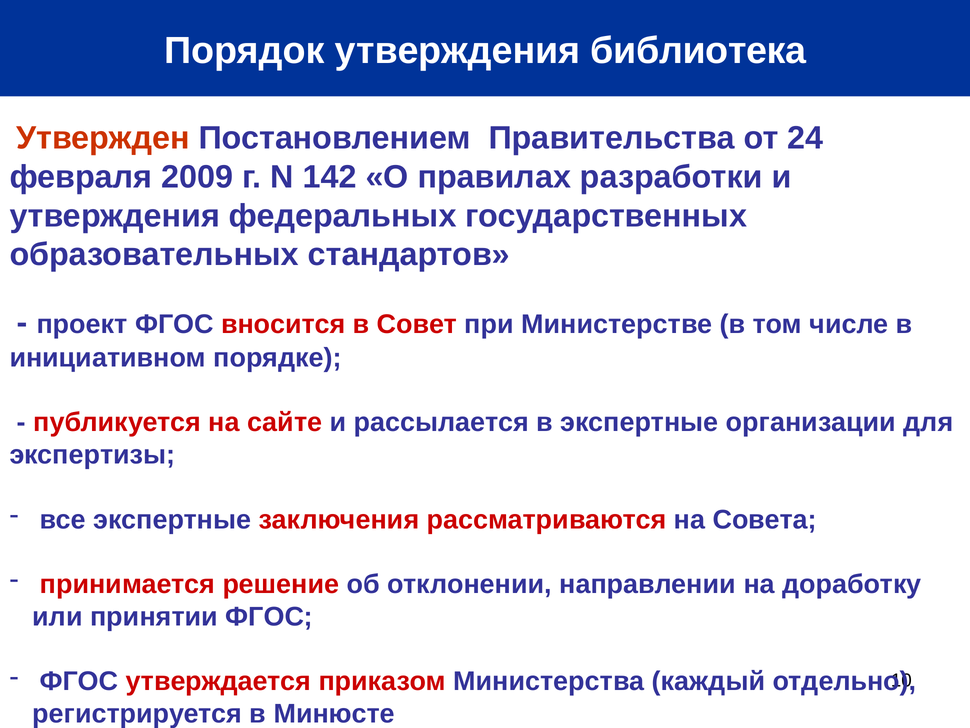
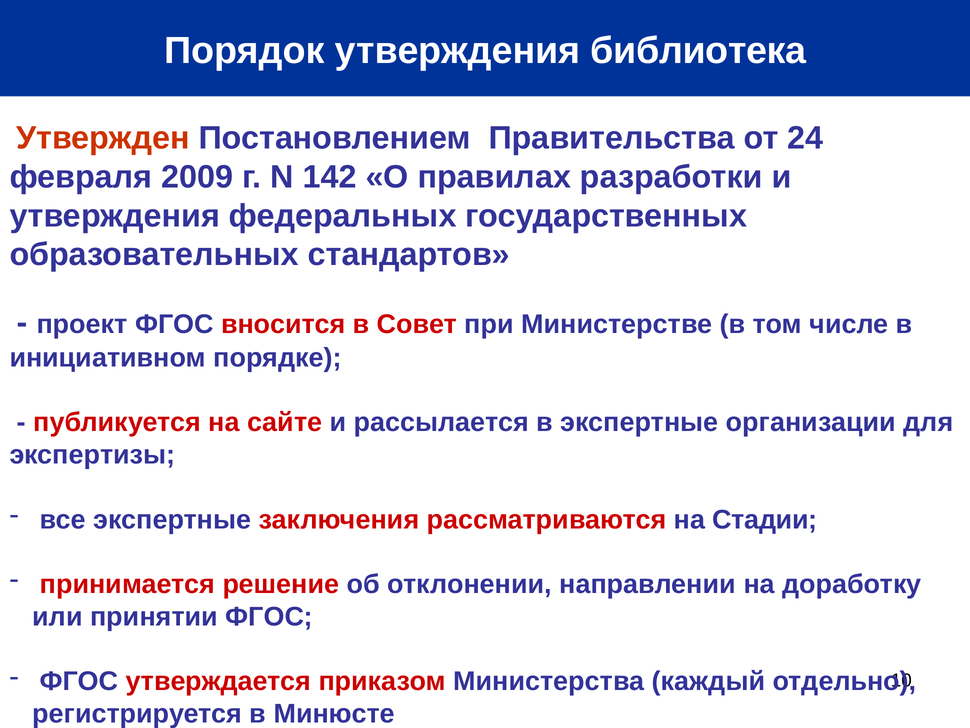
Совета: Совета -> Стадии
